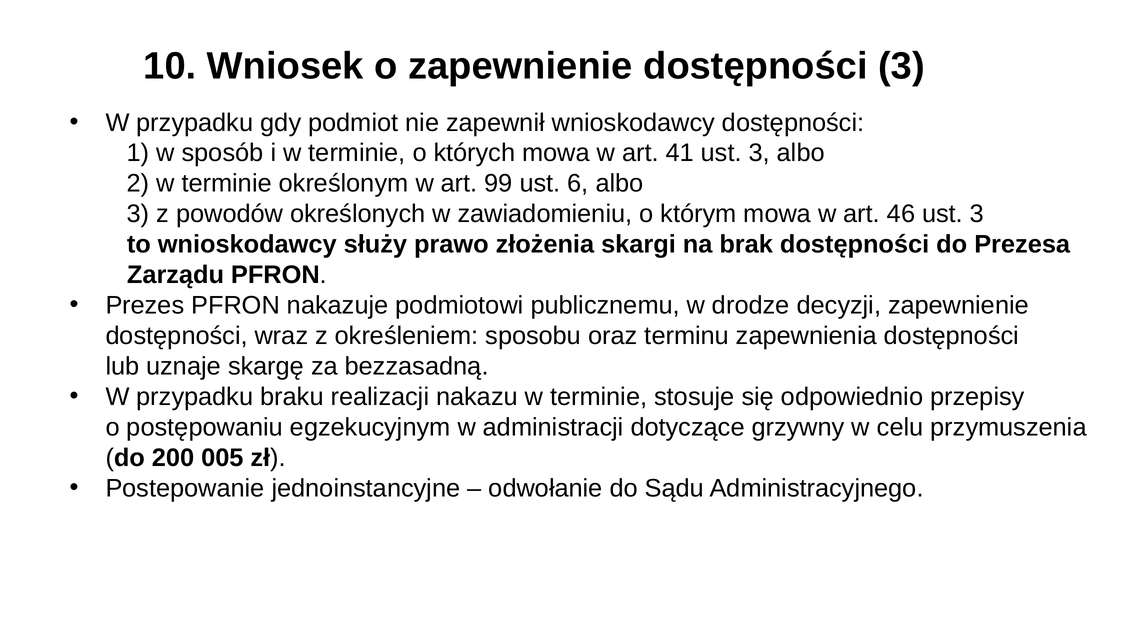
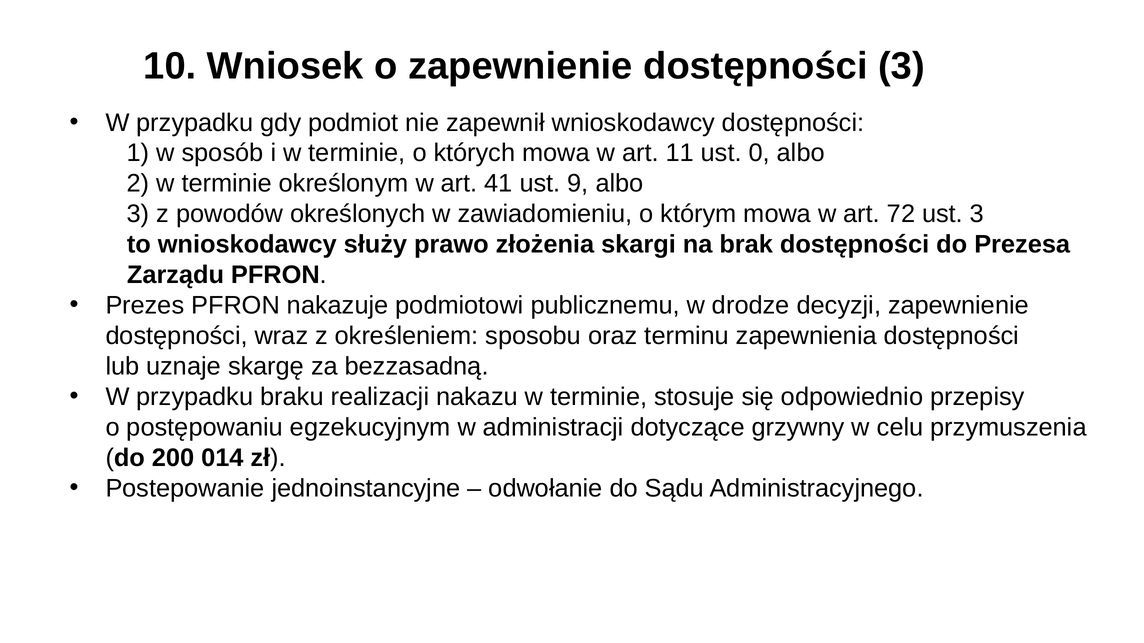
41: 41 -> 11
3 at (759, 153): 3 -> 0
99: 99 -> 41
6: 6 -> 9
46: 46 -> 72
005: 005 -> 014
